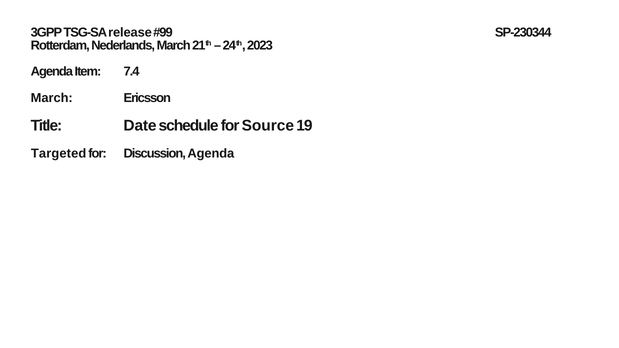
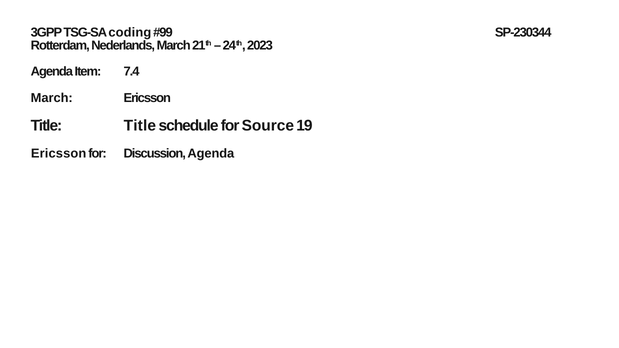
release: release -> coding
Title Date: Date -> Title
Targeted at (59, 153): Targeted -> Ericsson
